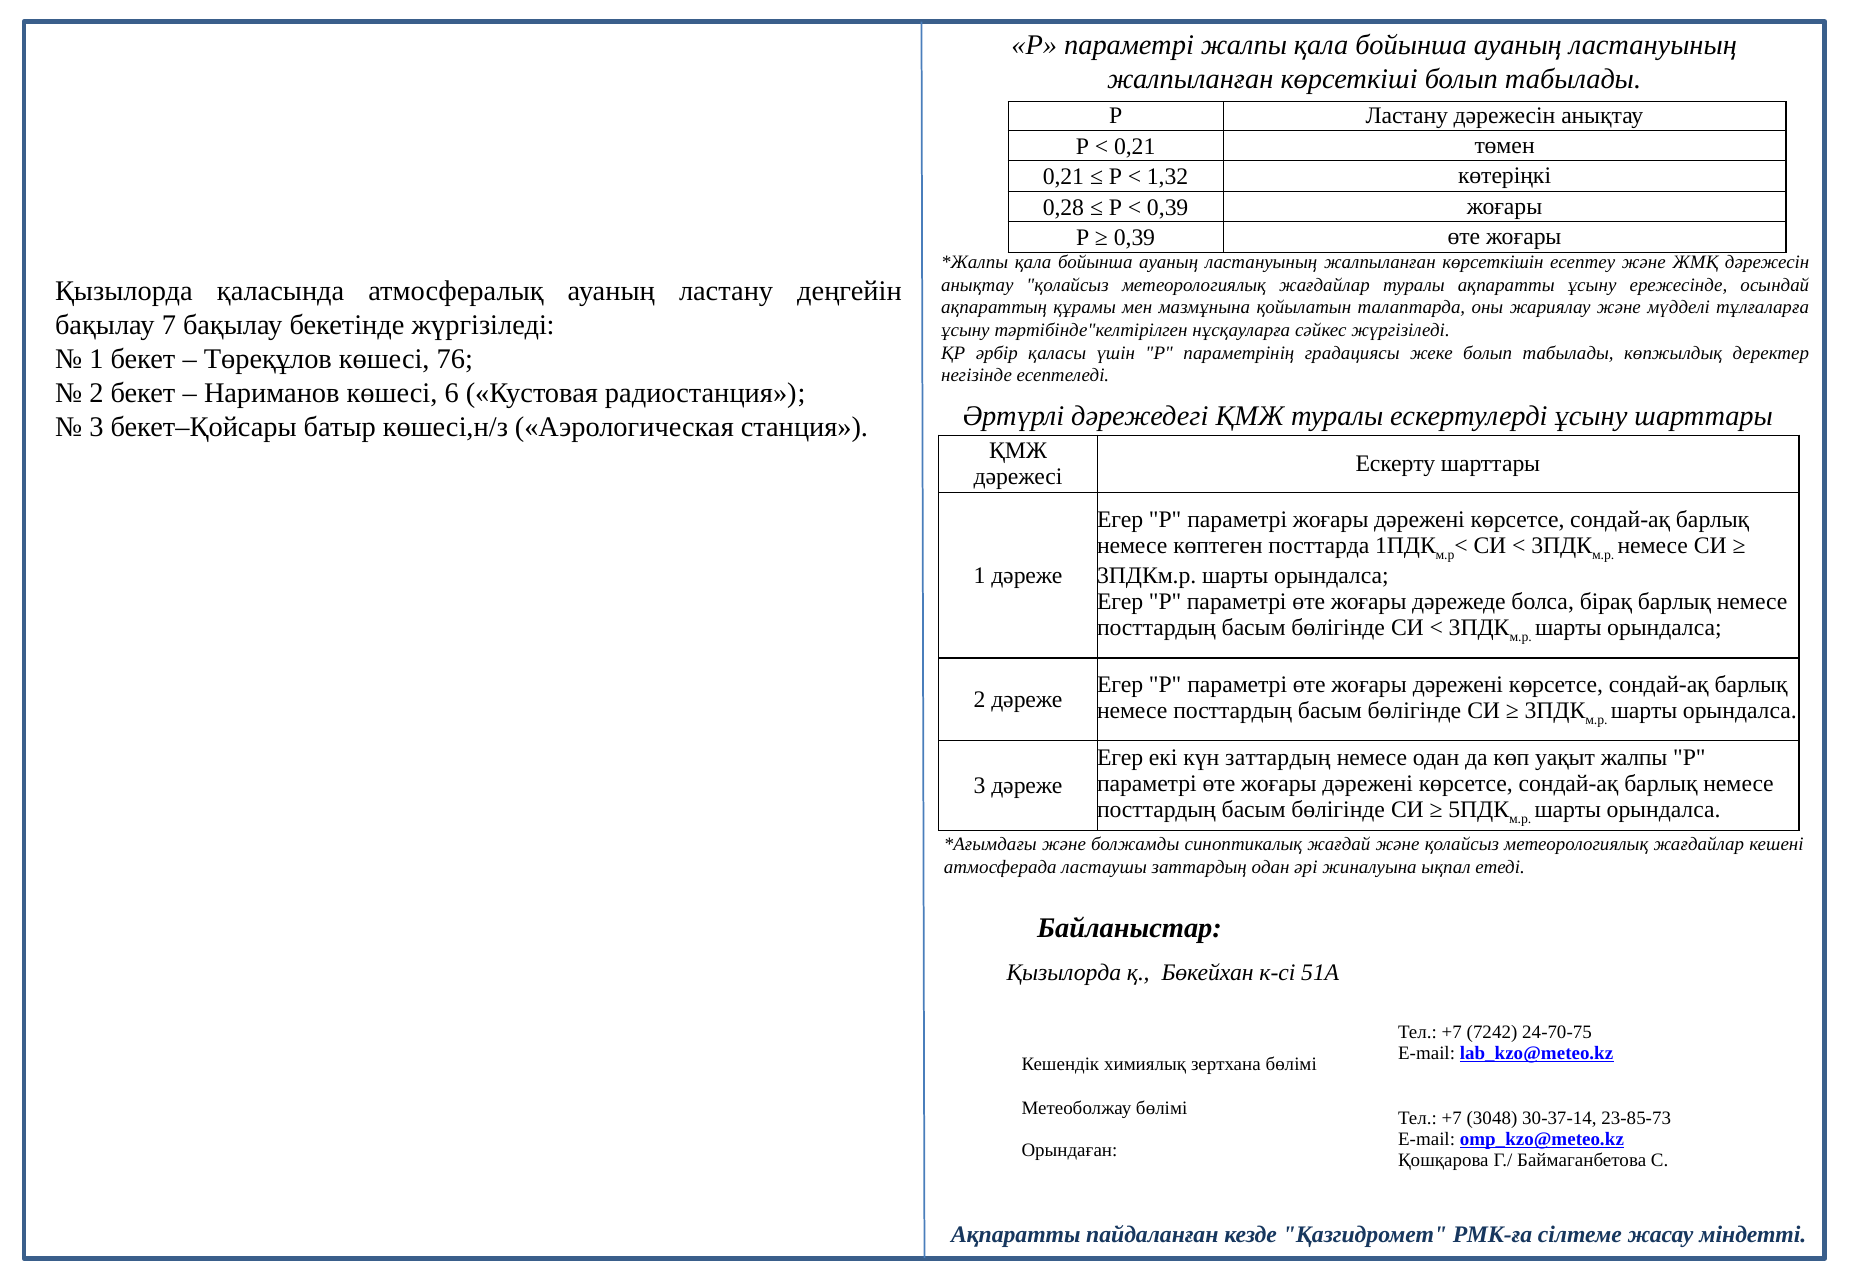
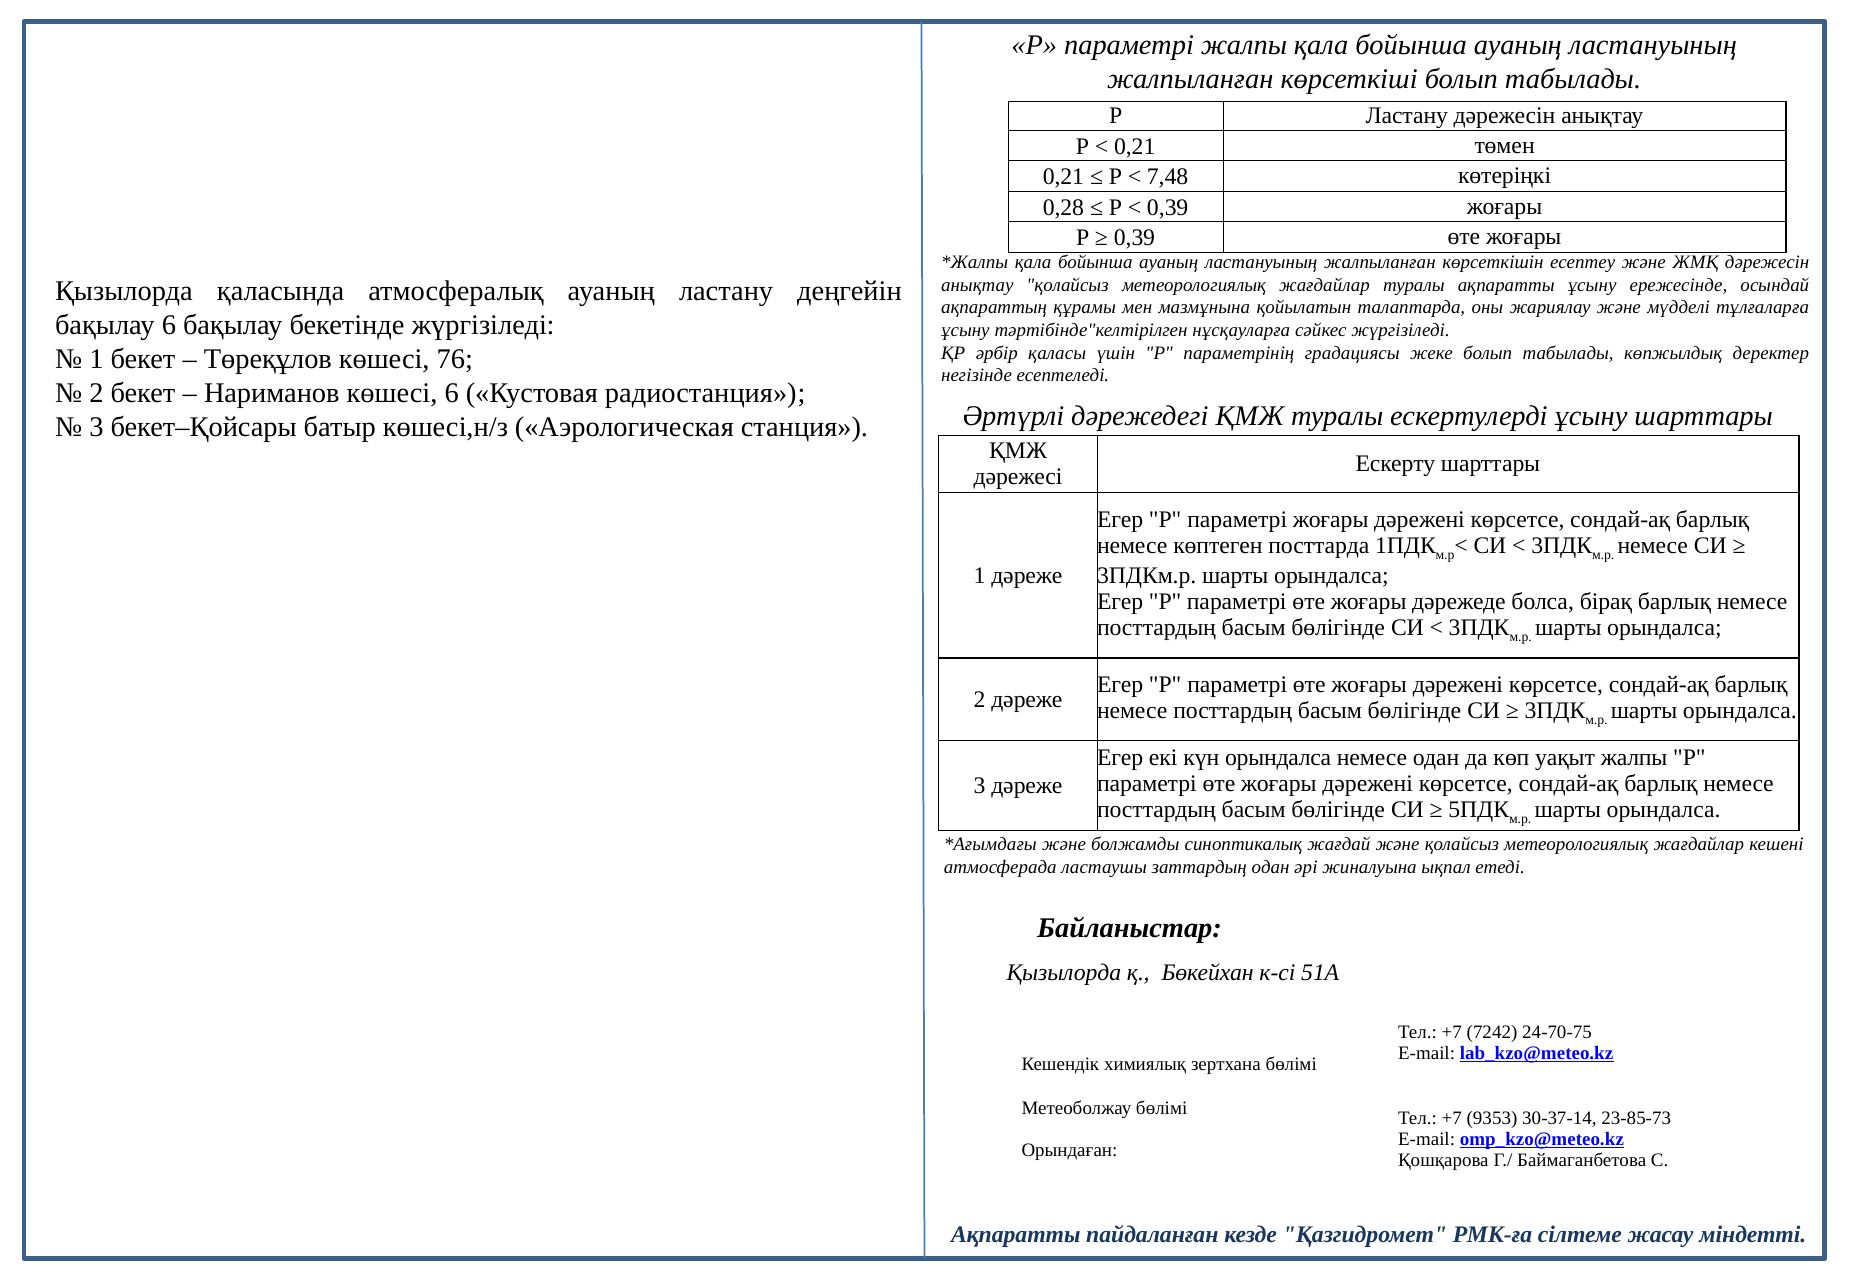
1,32: 1,32 -> 7,48
бақылау 7: 7 -> 6
күн заттардың: заттардың -> орындалса
3048: 3048 -> 9353
